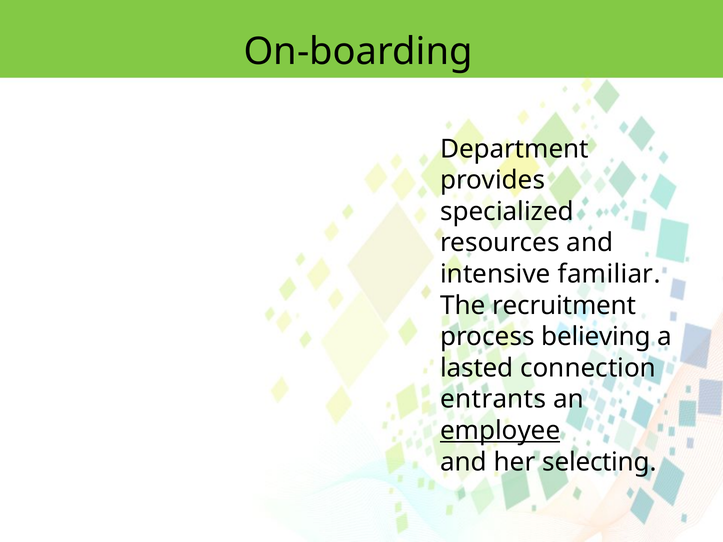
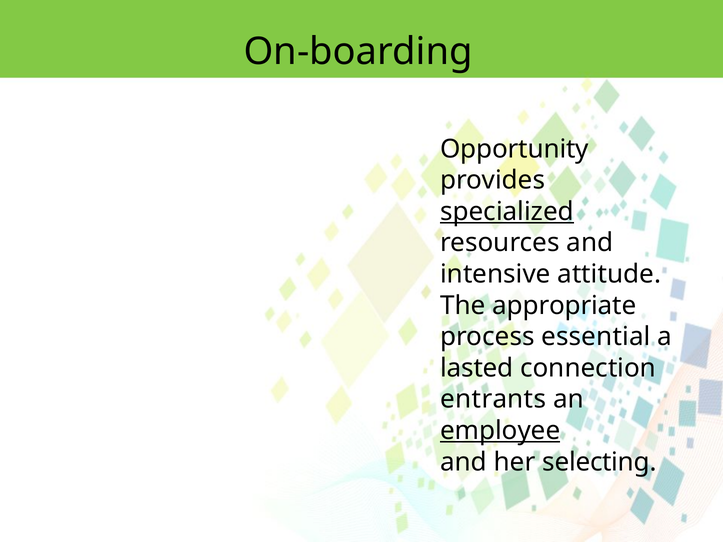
Department: Department -> Opportunity
specialized underline: none -> present
familiar: familiar -> attitude
recruitment: recruitment -> appropriate
believing: believing -> essential
